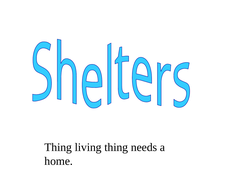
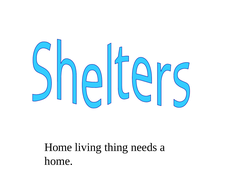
Thing at (58, 147): Thing -> Home
